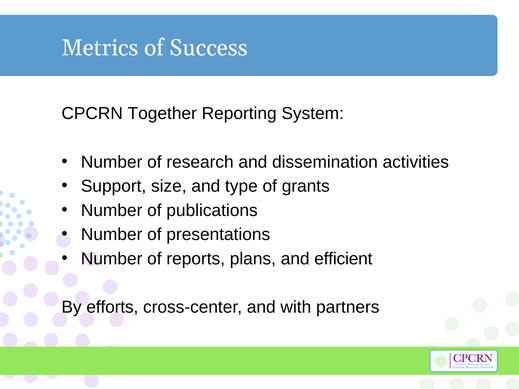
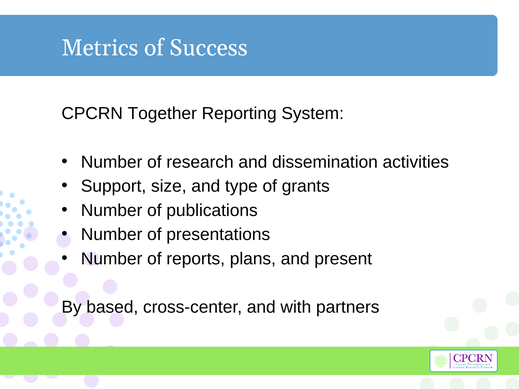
efficient: efficient -> present
efforts: efforts -> based
